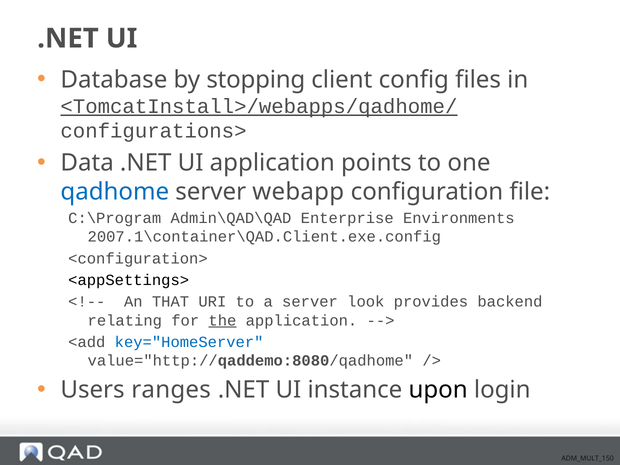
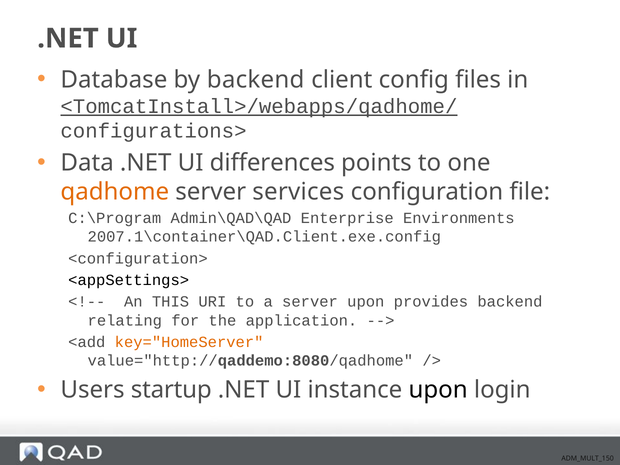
by stopping: stopping -> backend
UI application: application -> differences
qadhome colour: blue -> orange
webapp: webapp -> services
THAT: THAT -> THIS
server look: look -> upon
the underline: present -> none
key="HomeServer colour: blue -> orange
ranges: ranges -> startup
